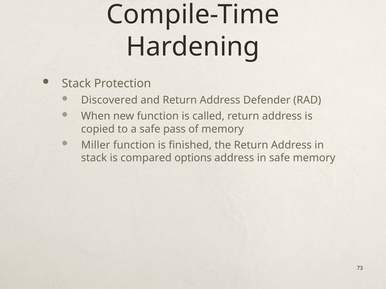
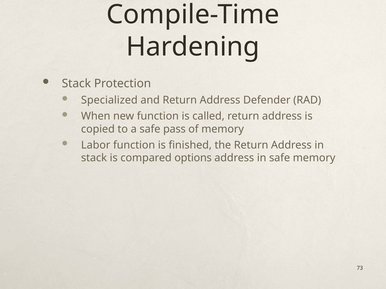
Discovered: Discovered -> Specialized
Miller: Miller -> Labor
